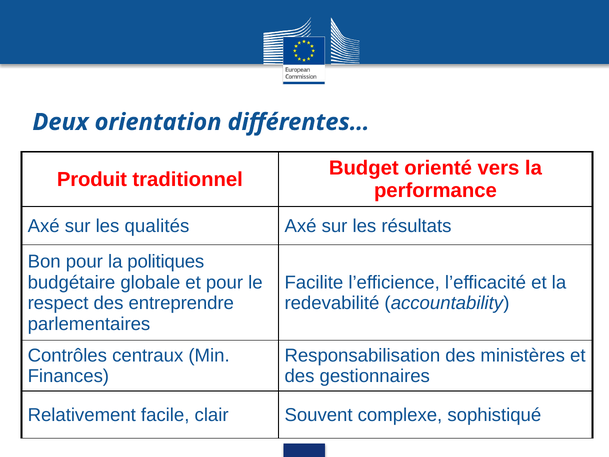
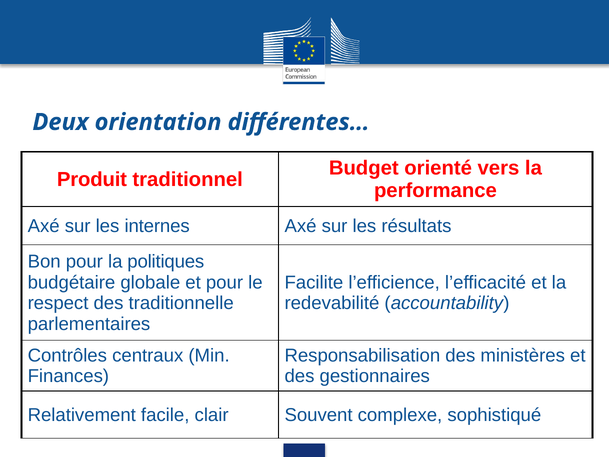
qualités: qualités -> internes
entreprendre: entreprendre -> traditionnelle
